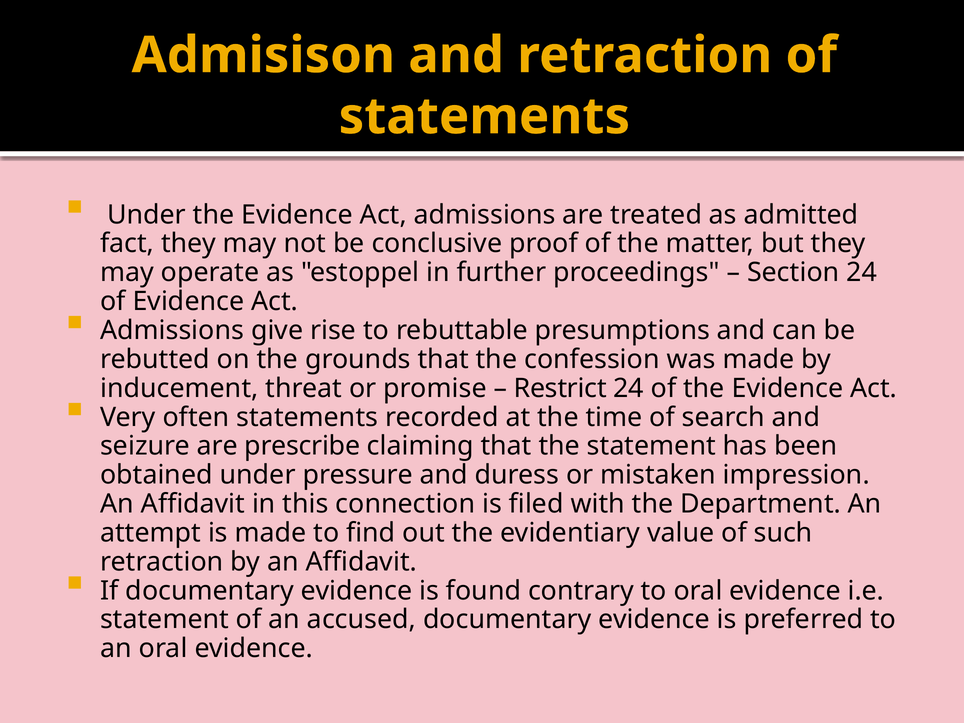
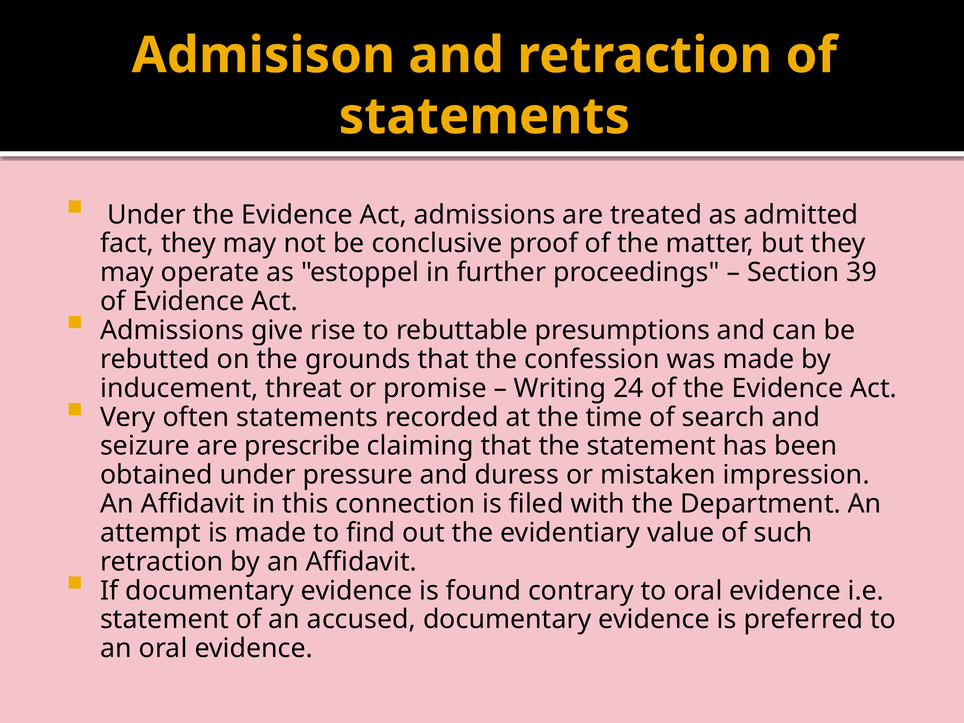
Section 24: 24 -> 39
Restrict: Restrict -> Writing
